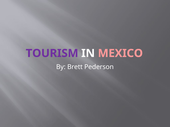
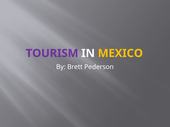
MEXICO colour: pink -> yellow
